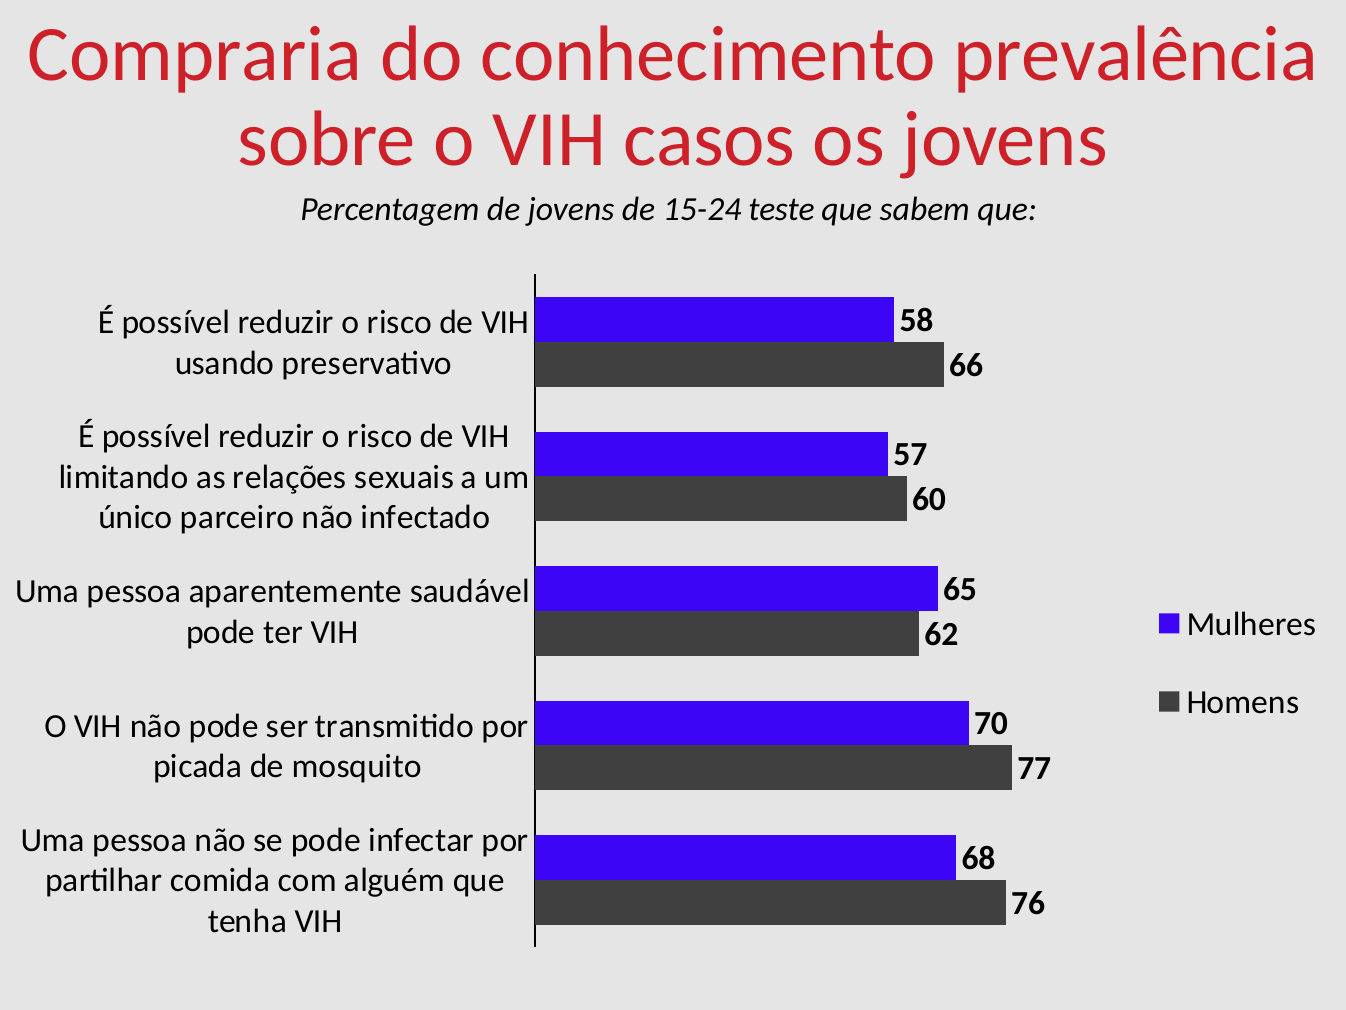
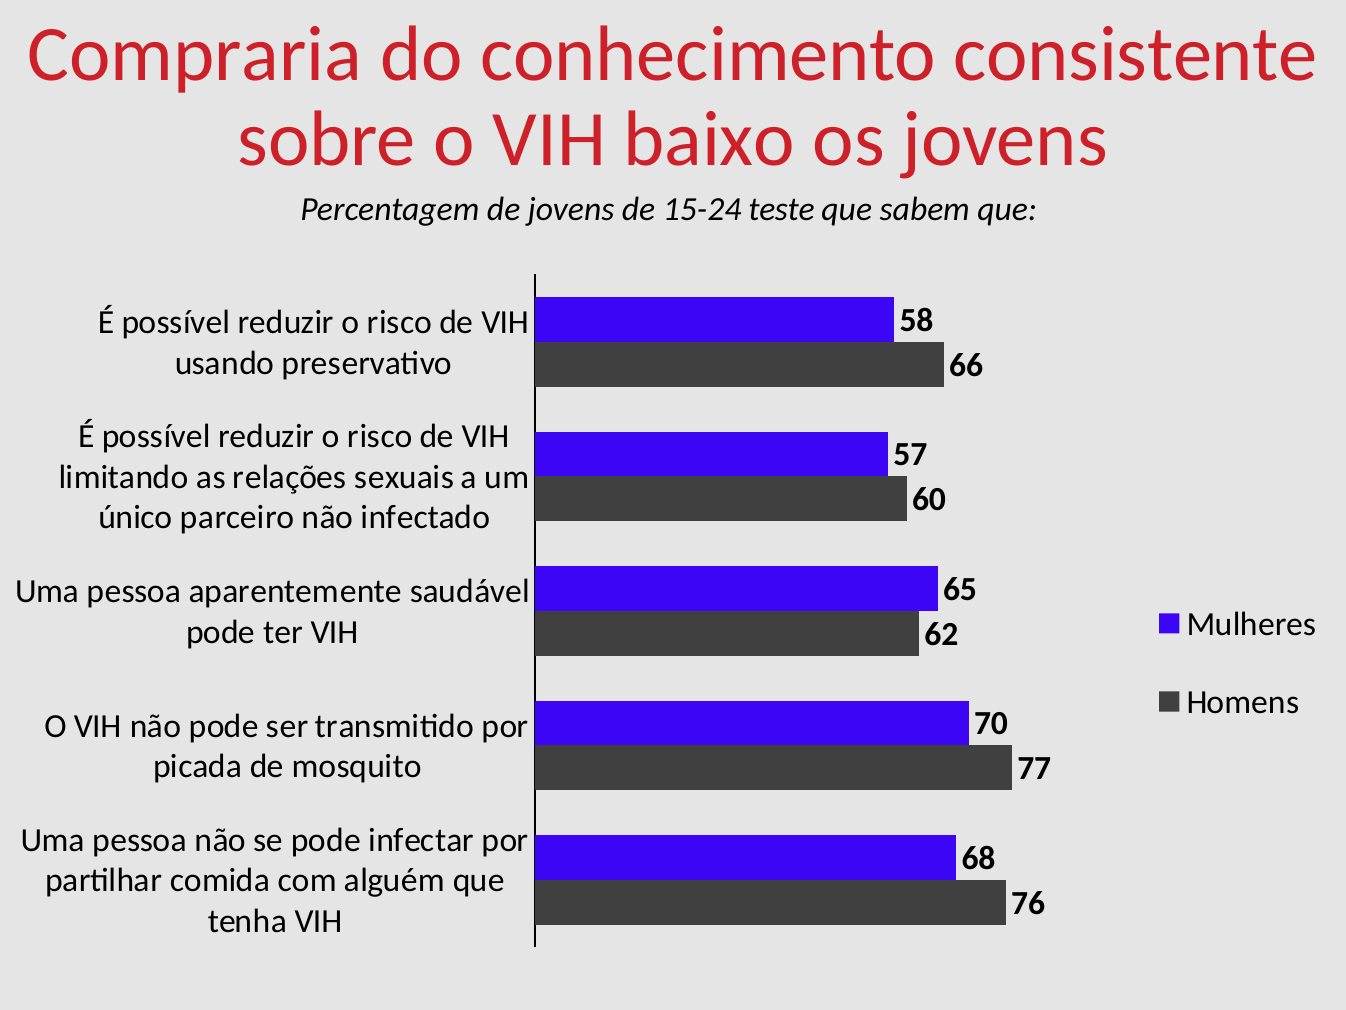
prevalência: prevalência -> consistente
casos: casos -> baixo
